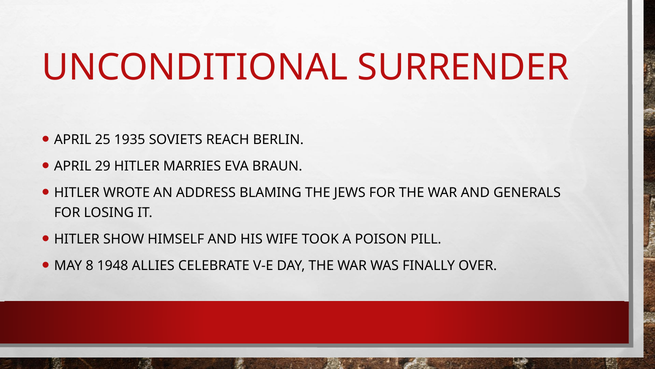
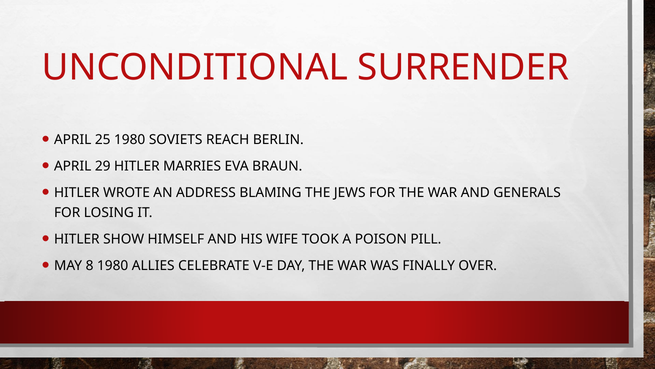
25 1935: 1935 -> 1980
8 1948: 1948 -> 1980
